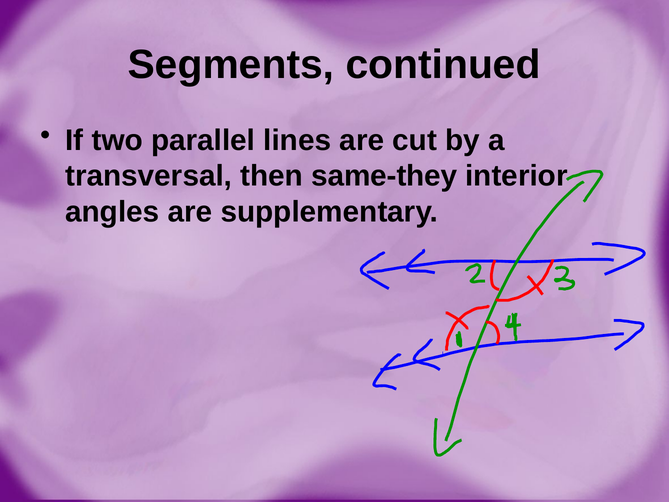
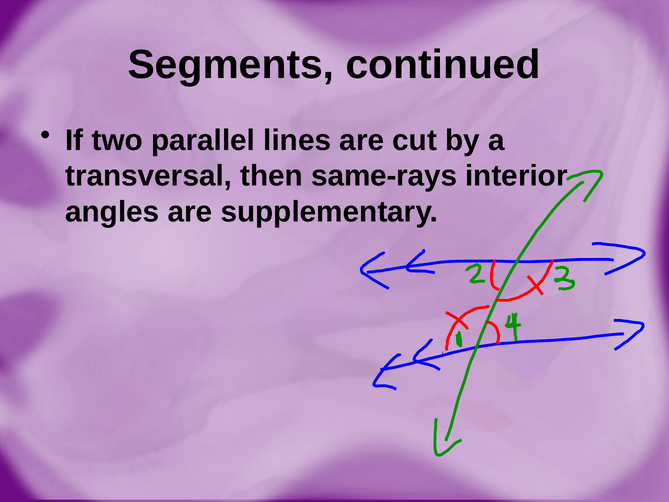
same-they: same-they -> same-rays
